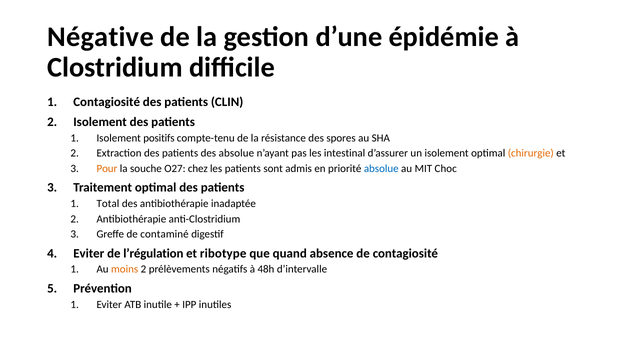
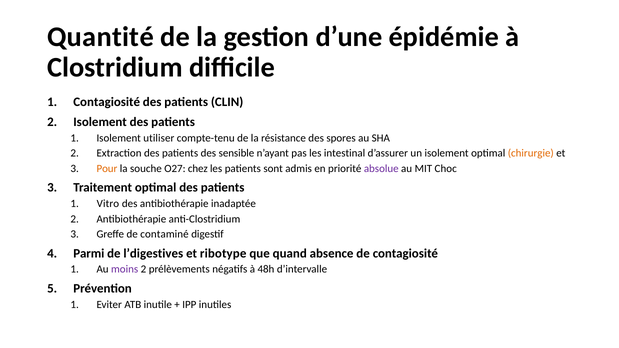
Négative: Négative -> Quantité
positifs: positifs -> utiliser
des absolue: absolue -> sensible
absolue at (381, 168) colour: blue -> purple
Total: Total -> Vitro
Eviter at (89, 253): Eviter -> Parmi
l’régulation: l’régulation -> l’digestives
moins colour: orange -> purple
